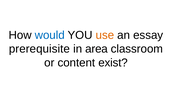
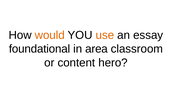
would colour: blue -> orange
prerequisite: prerequisite -> foundational
exist: exist -> hero
